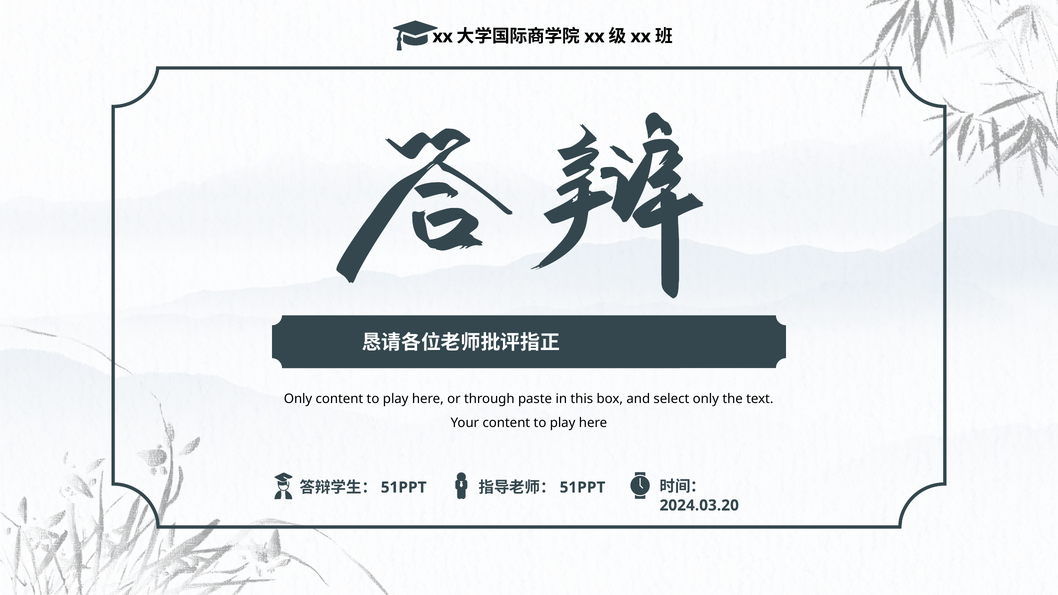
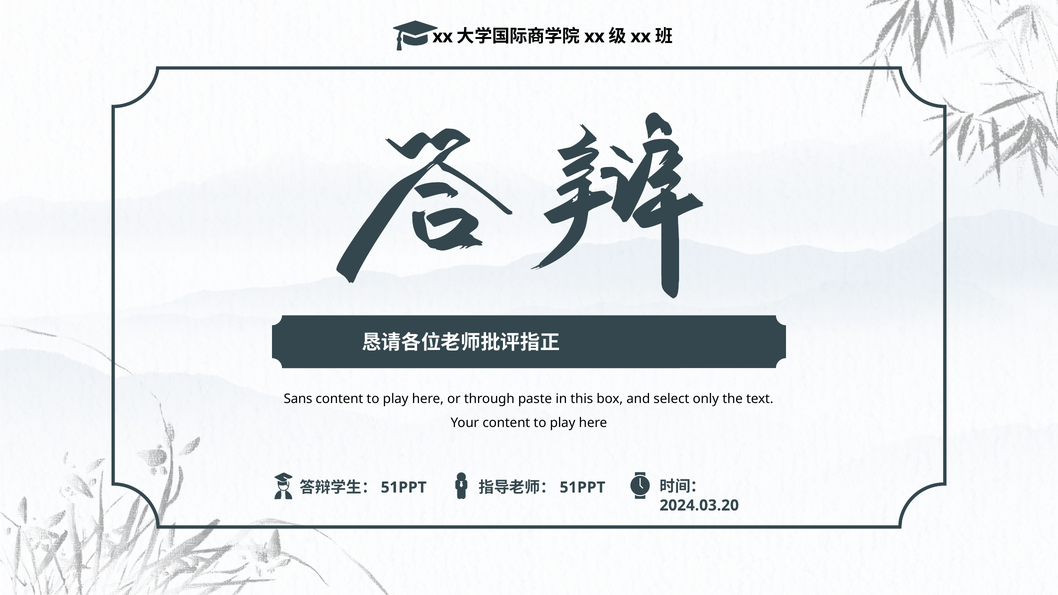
Only at (298, 399): Only -> Sans
